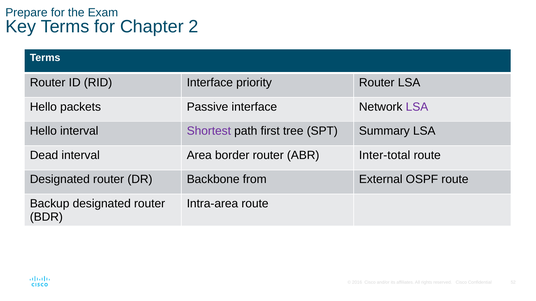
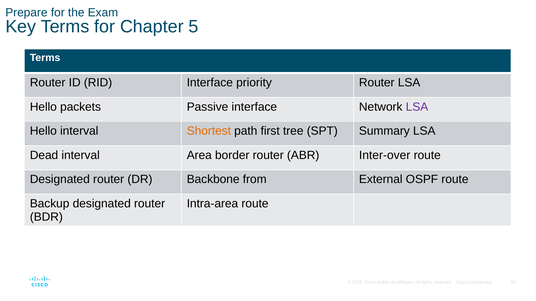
2: 2 -> 5
Shortest colour: purple -> orange
Inter-total: Inter-total -> Inter-over
